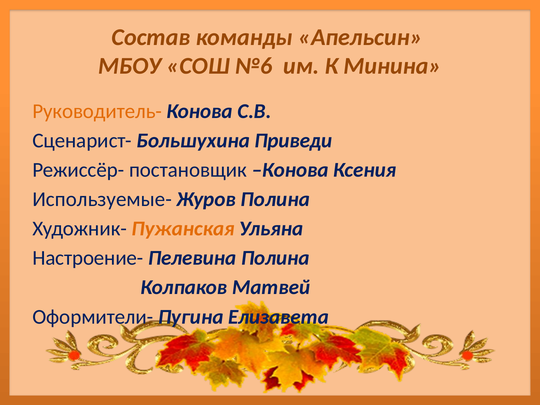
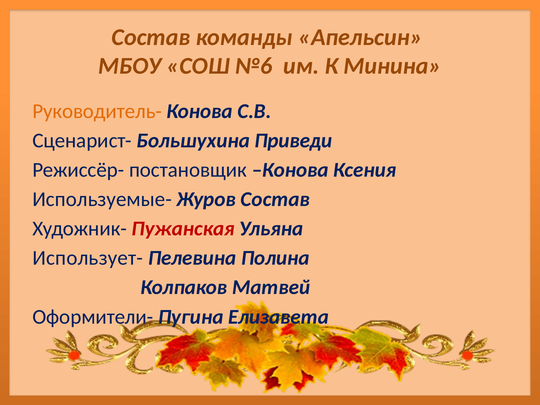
Журов Полина: Полина -> Состав
Пужанская colour: orange -> red
Настроение-: Настроение- -> Использует-
